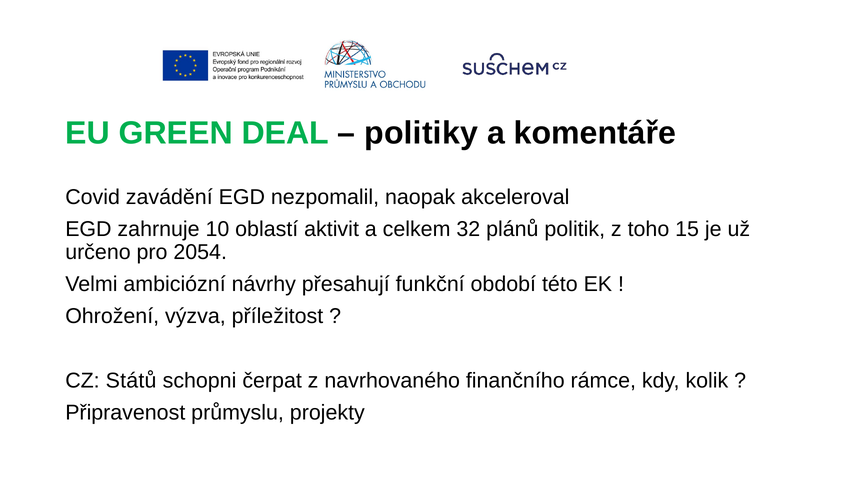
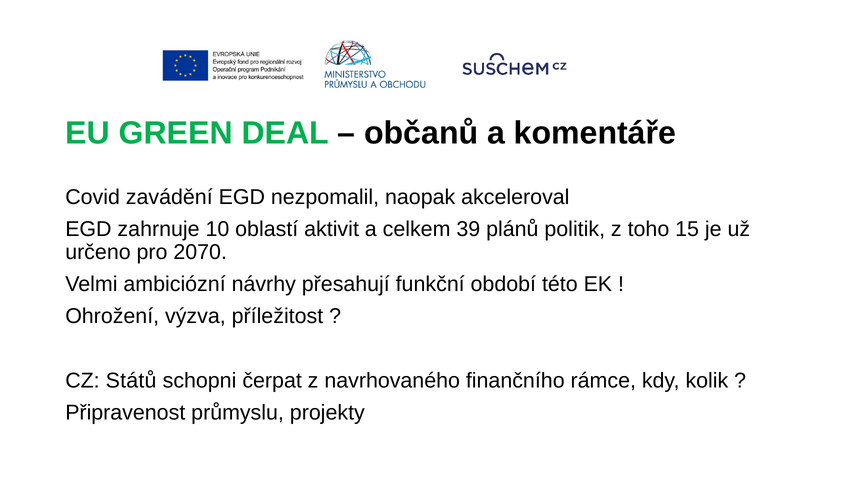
politiky: politiky -> občanů
32: 32 -> 39
2054: 2054 -> 2070
